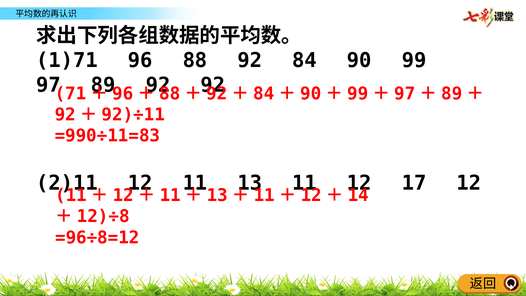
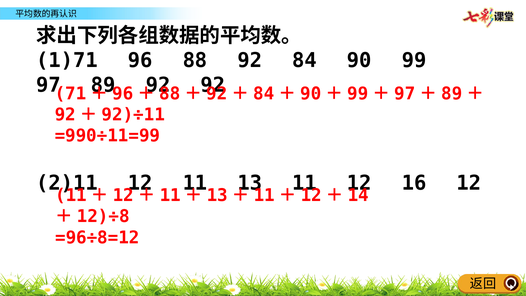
=990÷11=83: =990÷11=83 -> =990÷11=99
17: 17 -> 16
